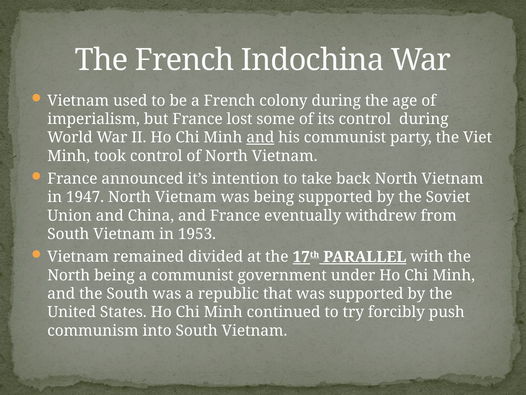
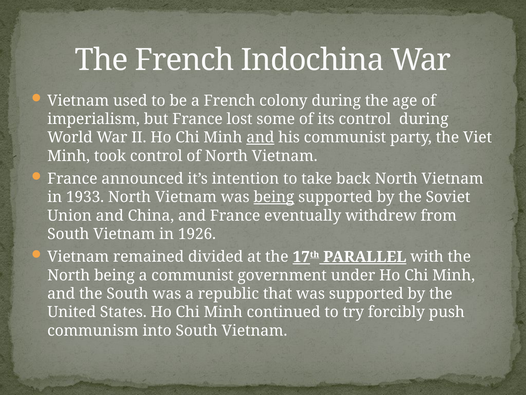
1947: 1947 -> 1933
being at (274, 197) underline: none -> present
1953: 1953 -> 1926
